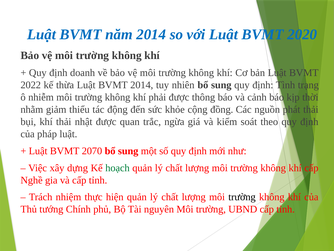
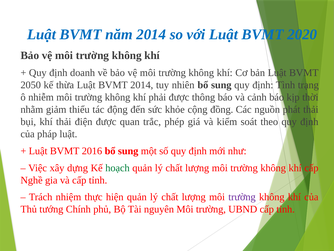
2022: 2022 -> 2050
nhật: nhật -> điện
ngừa: ngừa -> phép
2070: 2070 -> 2016
trường at (242, 197) colour: black -> purple
